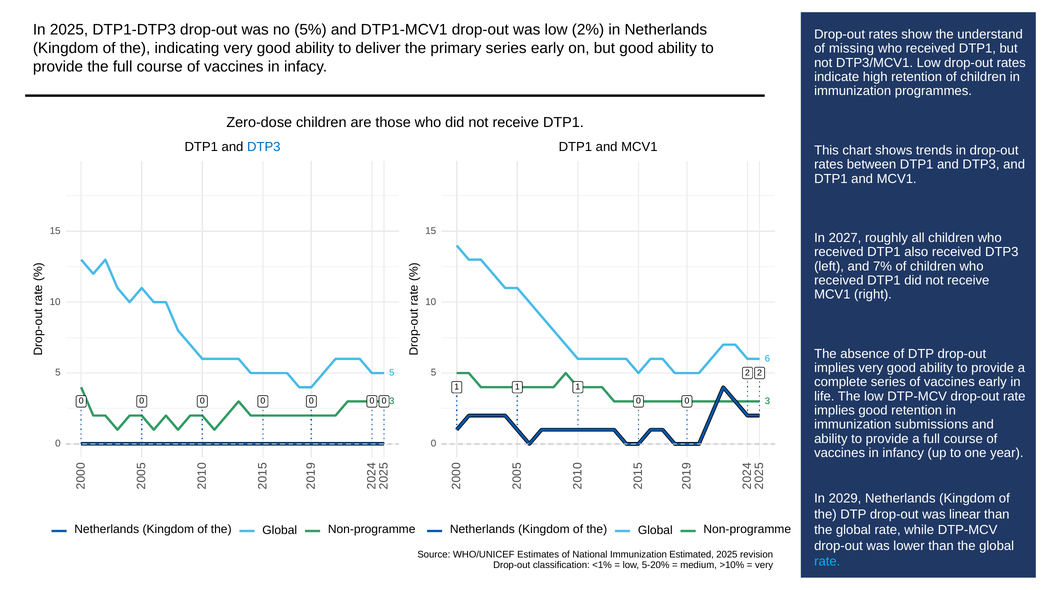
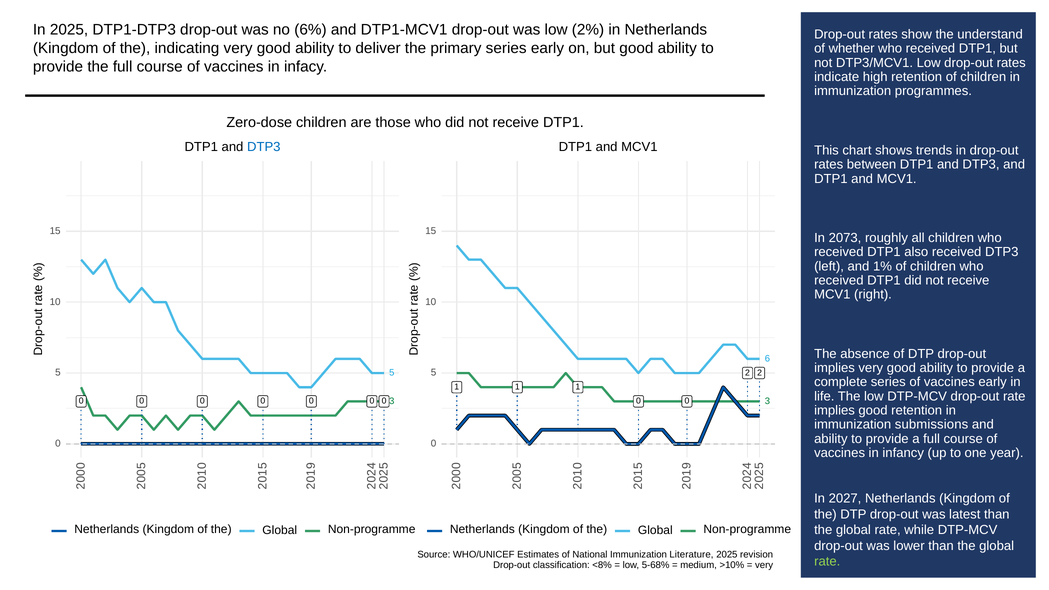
5%: 5% -> 6%
missing: missing -> whether
2027: 2027 -> 2073
7%: 7% -> 1%
2029: 2029 -> 2027
linear: linear -> latest
Estimated: Estimated -> Literature
rate at (827, 561) colour: light blue -> light green
<1%: <1% -> <8%
5-20%: 5-20% -> 5-68%
